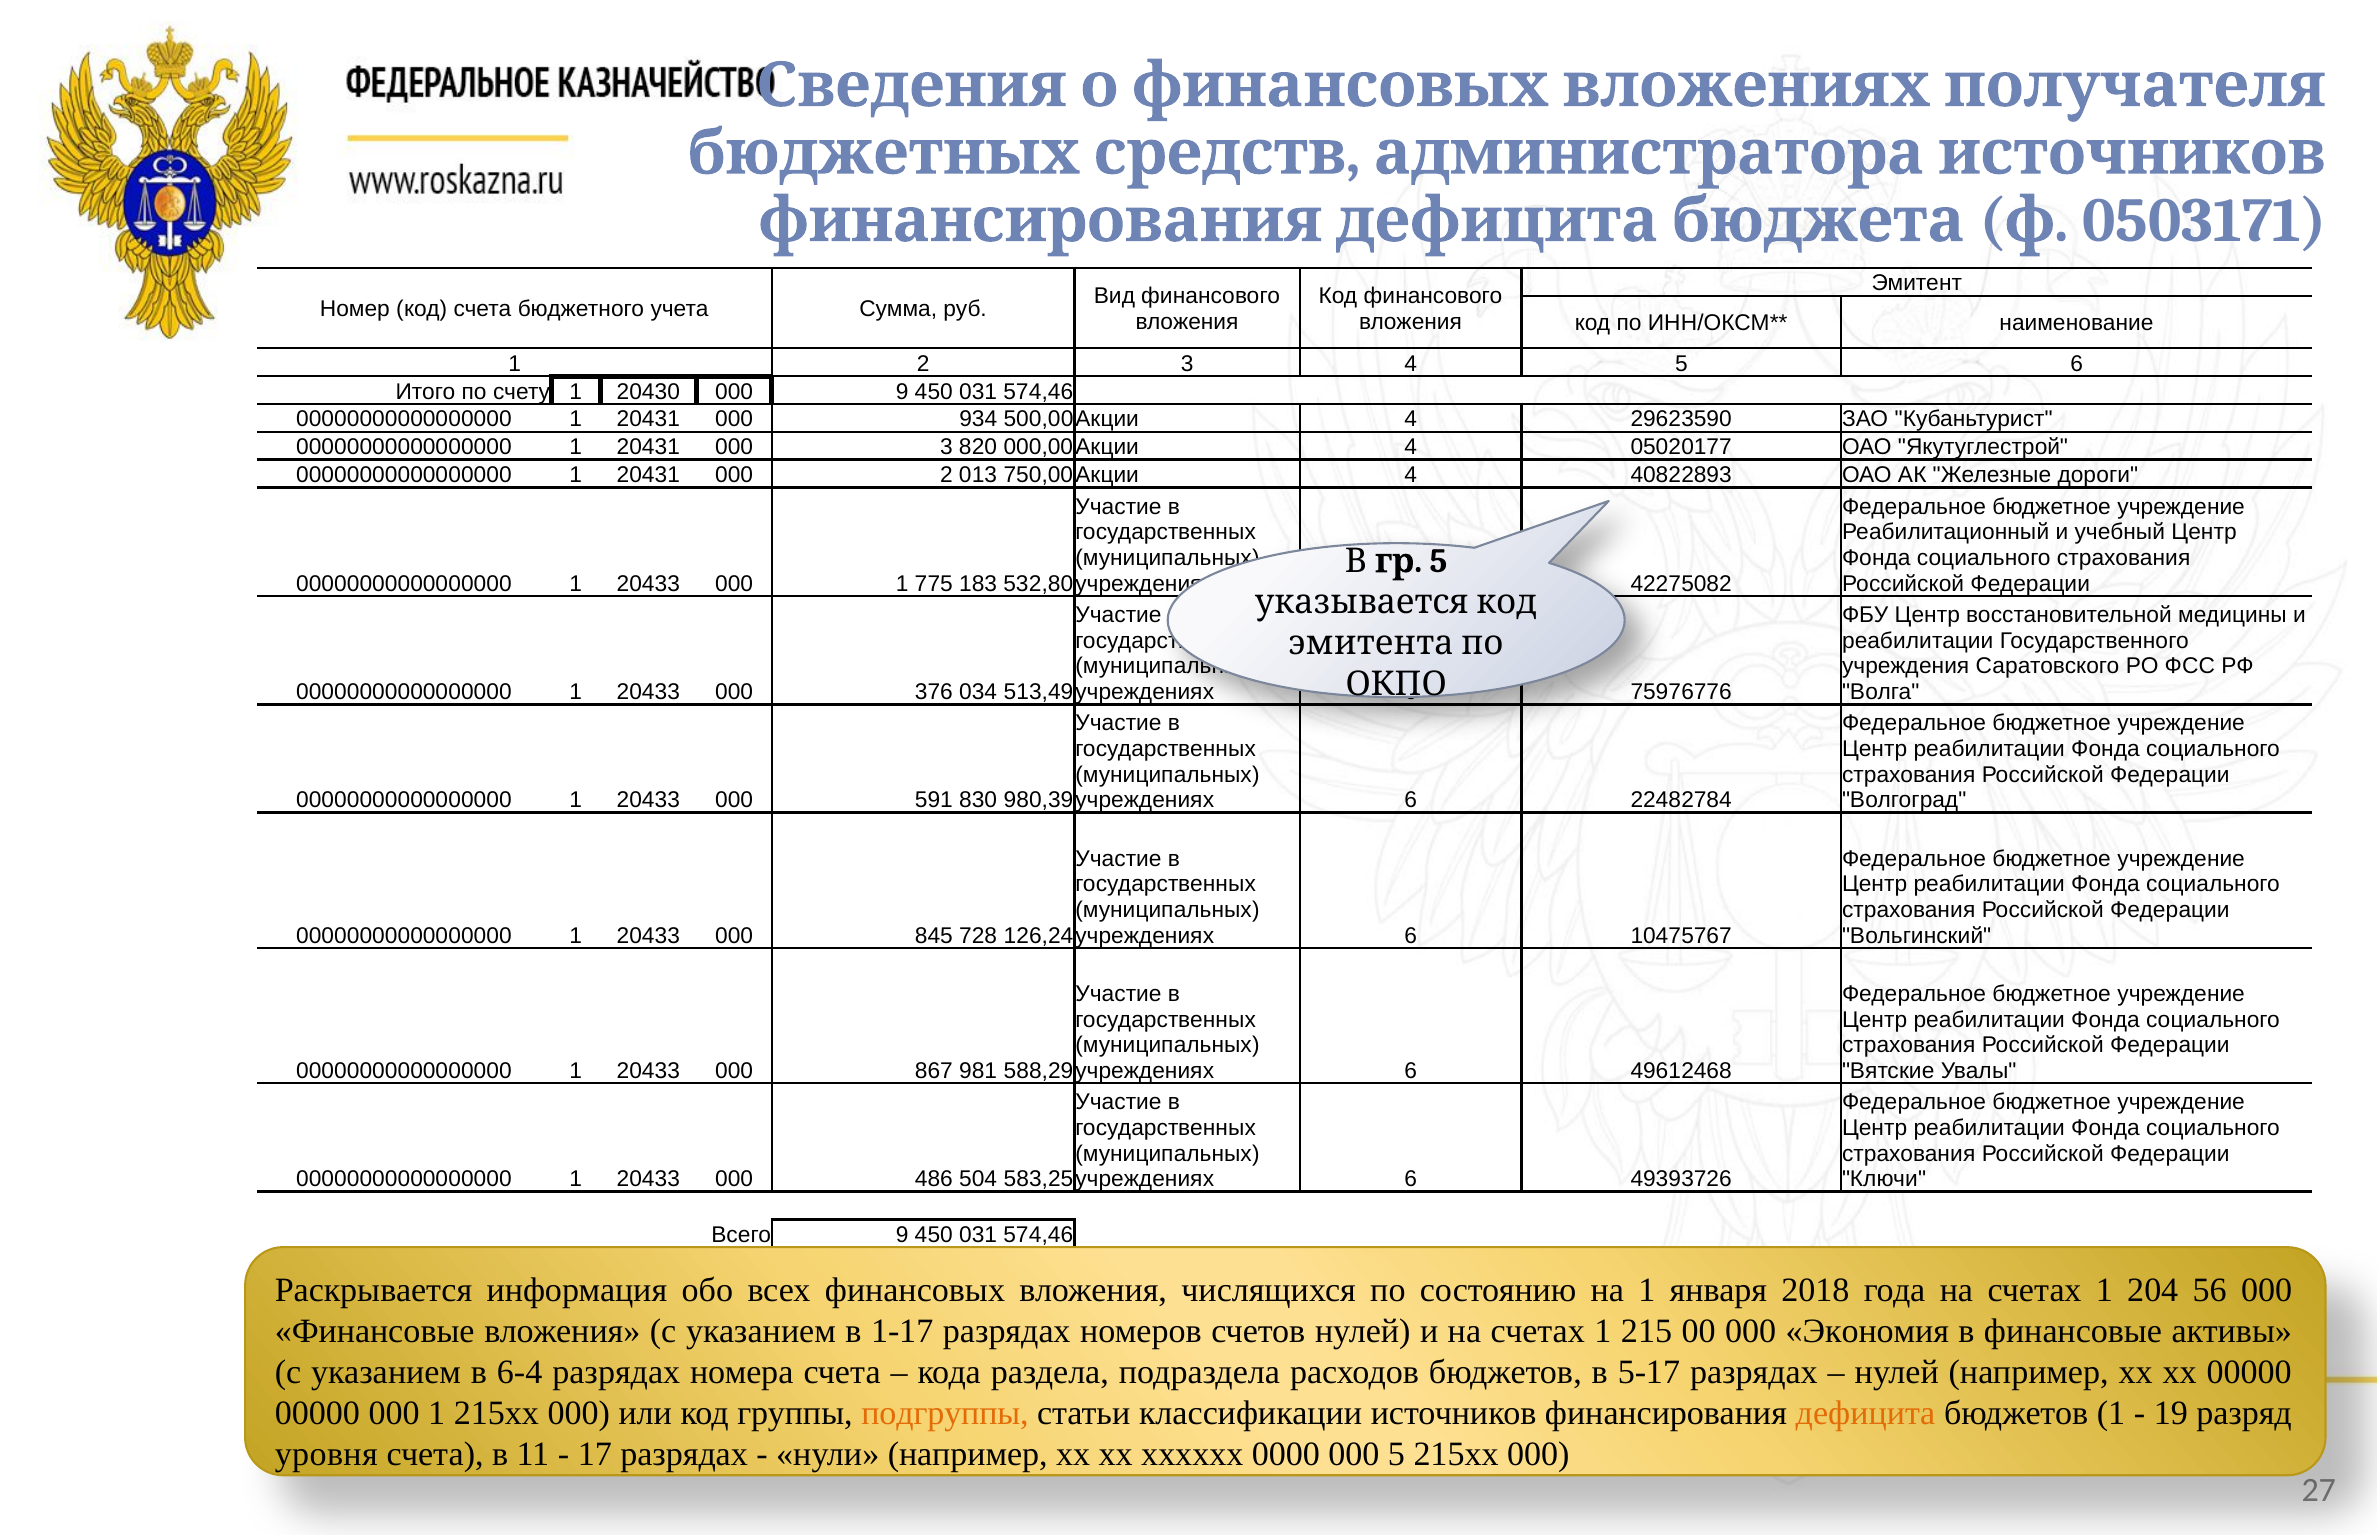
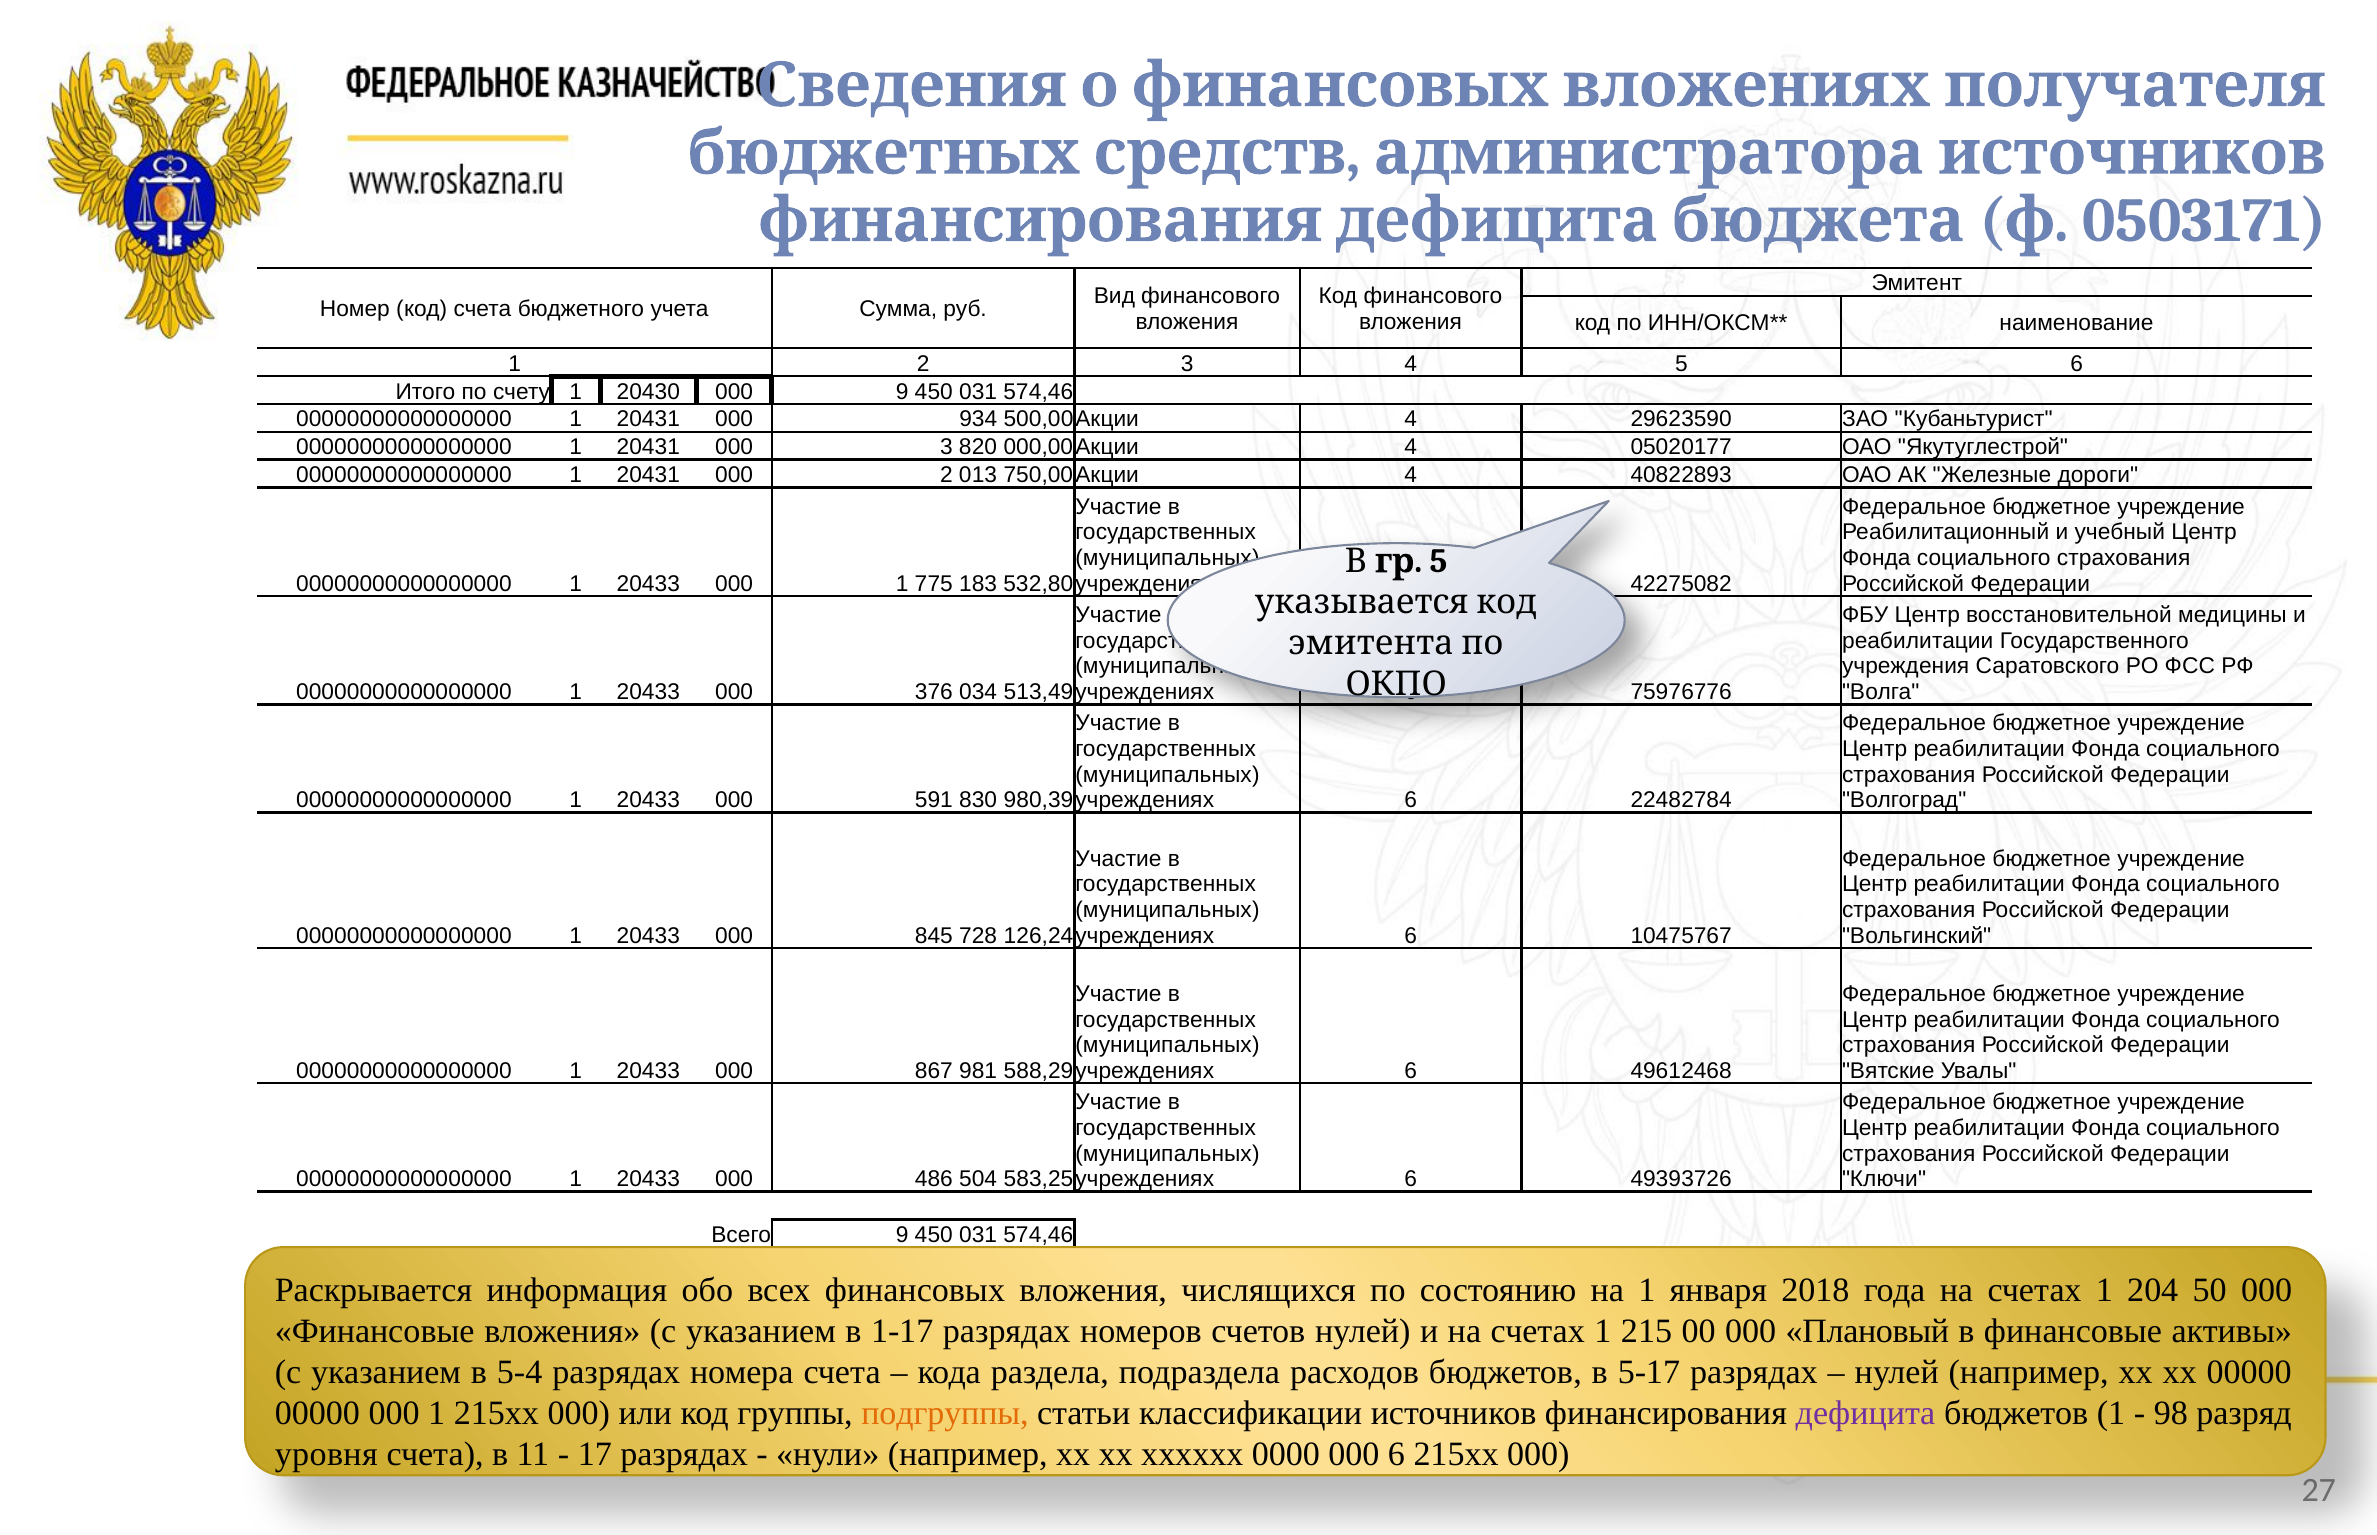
56: 56 -> 50
Экономия: Экономия -> Плановый
6-4: 6-4 -> 5-4
дефицита colour: orange -> purple
19: 19 -> 98
000 5: 5 -> 6
